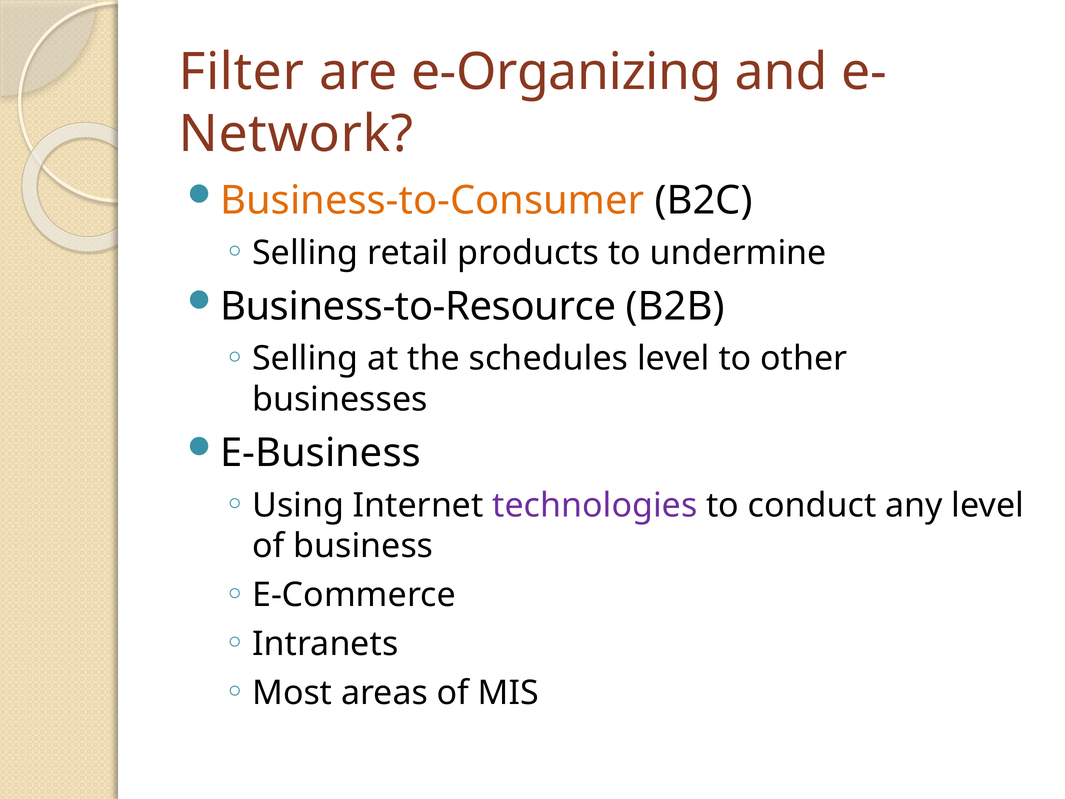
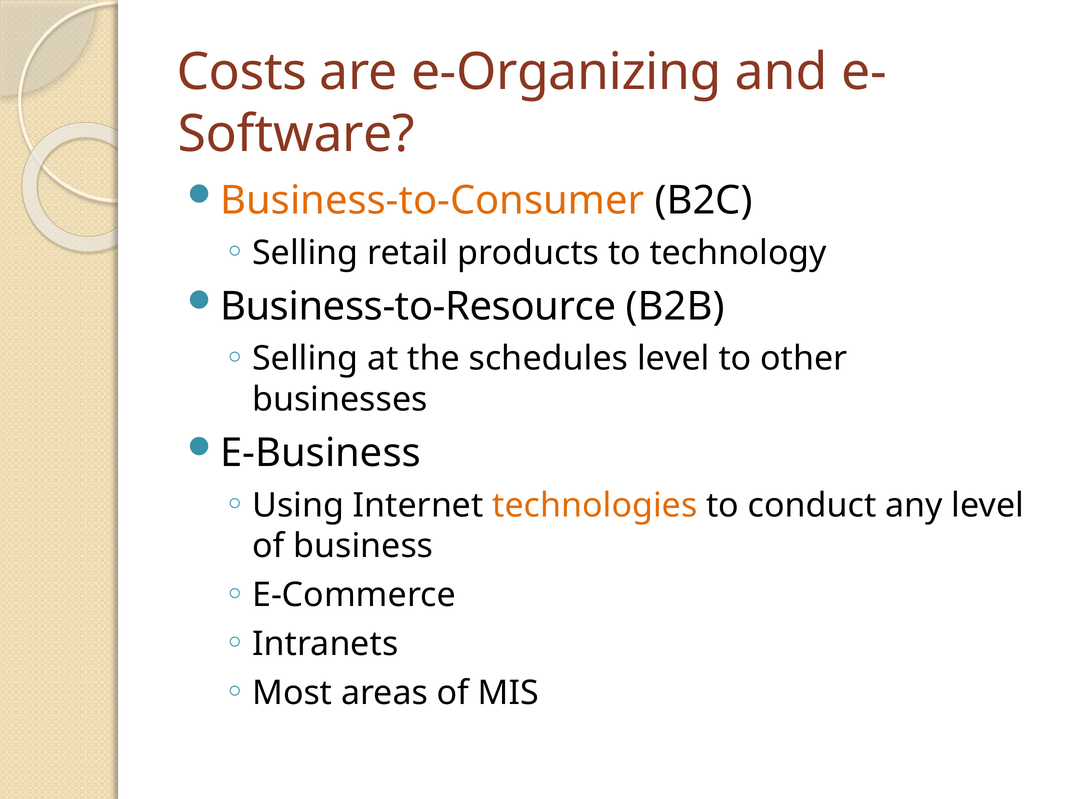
Filter: Filter -> Costs
Network: Network -> Software
undermine: undermine -> technology
technologies colour: purple -> orange
